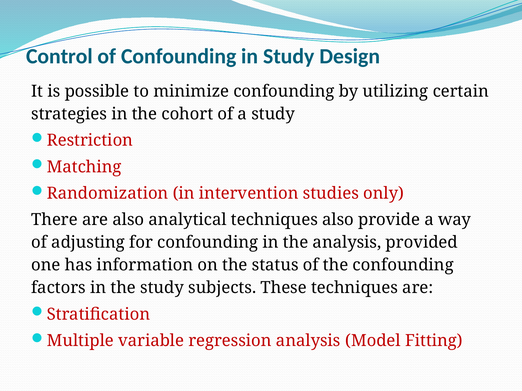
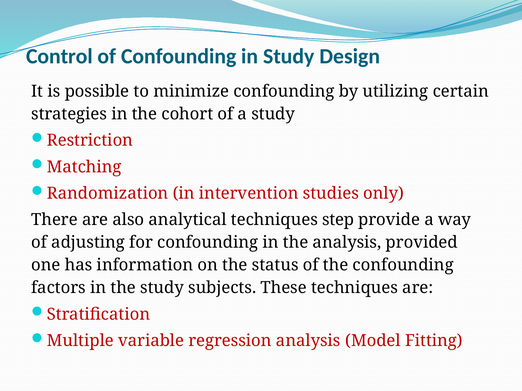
techniques also: also -> step
